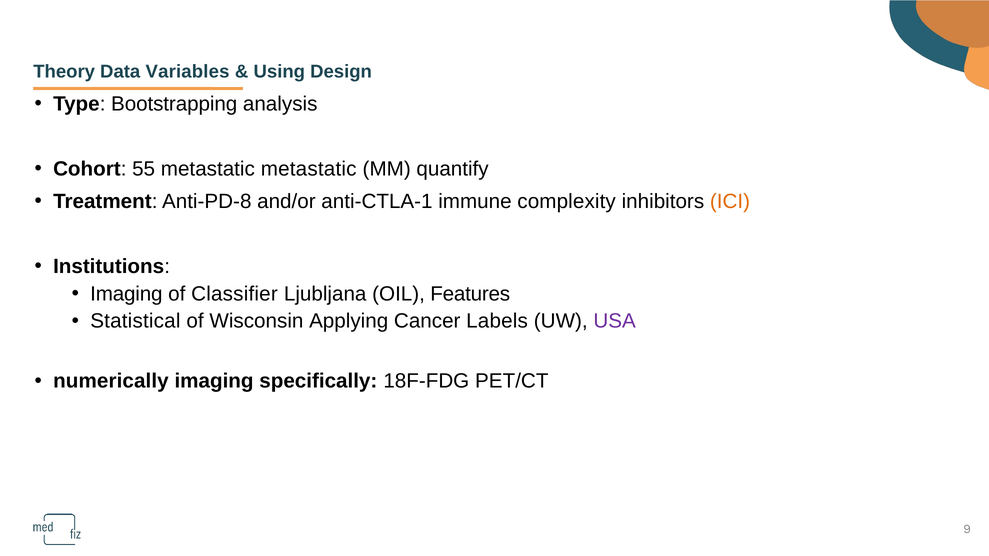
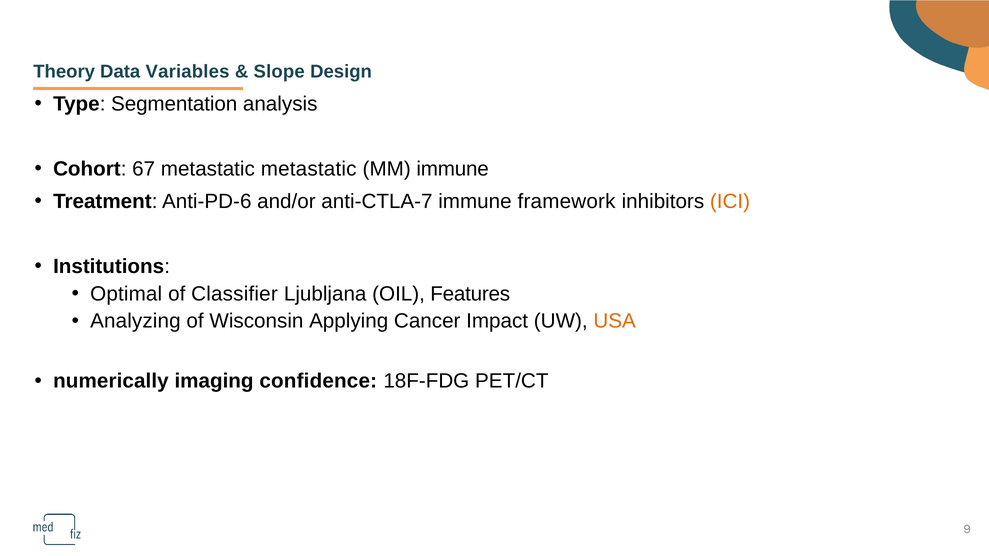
Using: Using -> Slope
Bootstrapping: Bootstrapping -> Segmentation
55: 55 -> 67
MM quantify: quantify -> immune
Anti-PD-8: Anti-PD-8 -> Anti-PD-6
anti-CTLA-1: anti-CTLA-1 -> anti-CTLA-7
complexity: complexity -> framework
Imaging at (126, 294): Imaging -> Optimal
Statistical: Statistical -> Analyzing
Labels: Labels -> Impact
USA colour: purple -> orange
specifically: specifically -> confidence
